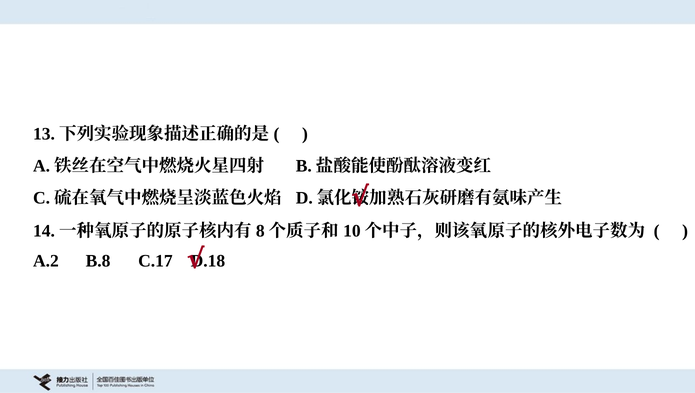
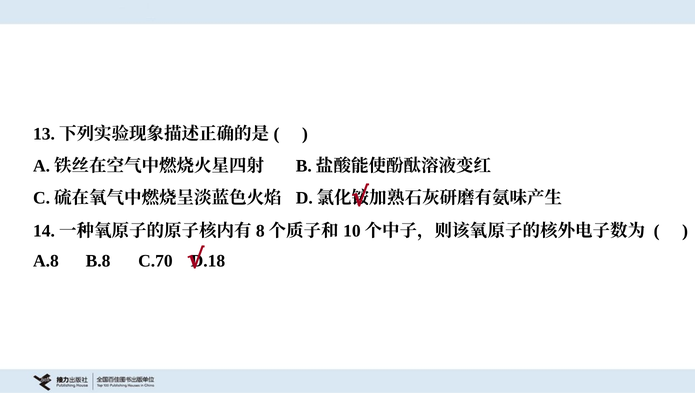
A.2: A.2 -> A.8
C.17: C.17 -> C.70
